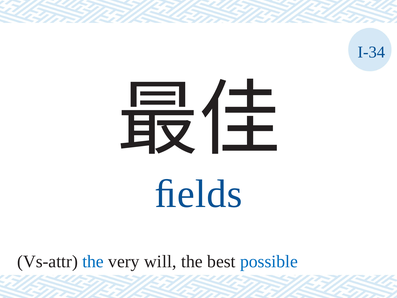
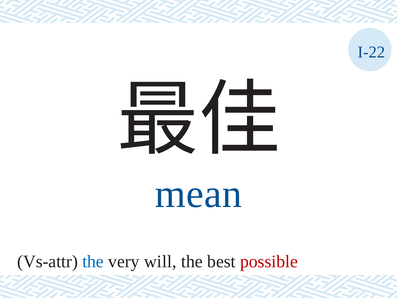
I-34: I-34 -> I-22
ﬁelds: ﬁelds -> mean
possible colour: blue -> red
